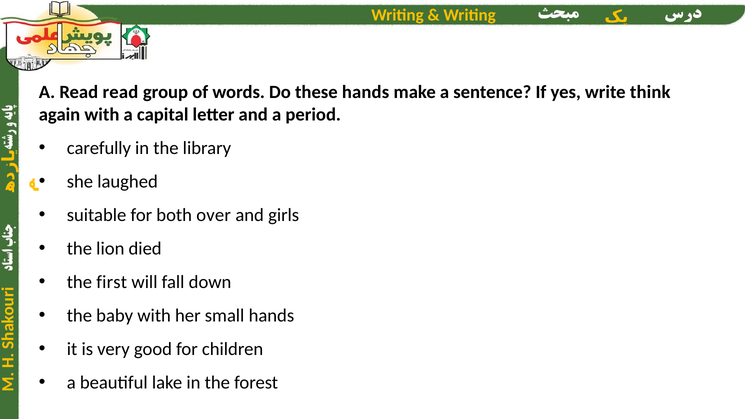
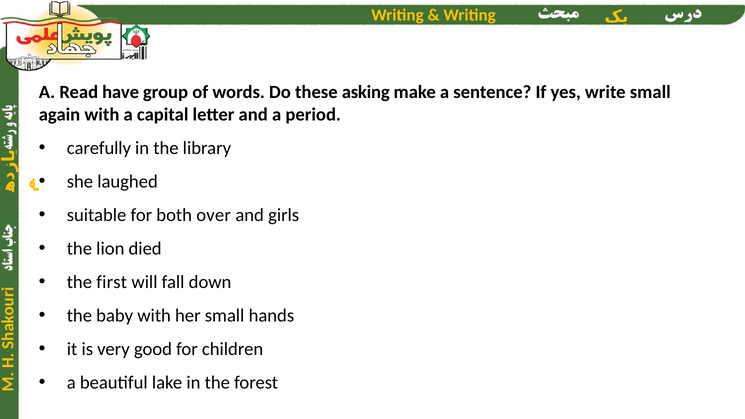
Read read: read -> have
these hands: hands -> asking
write think: think -> small
